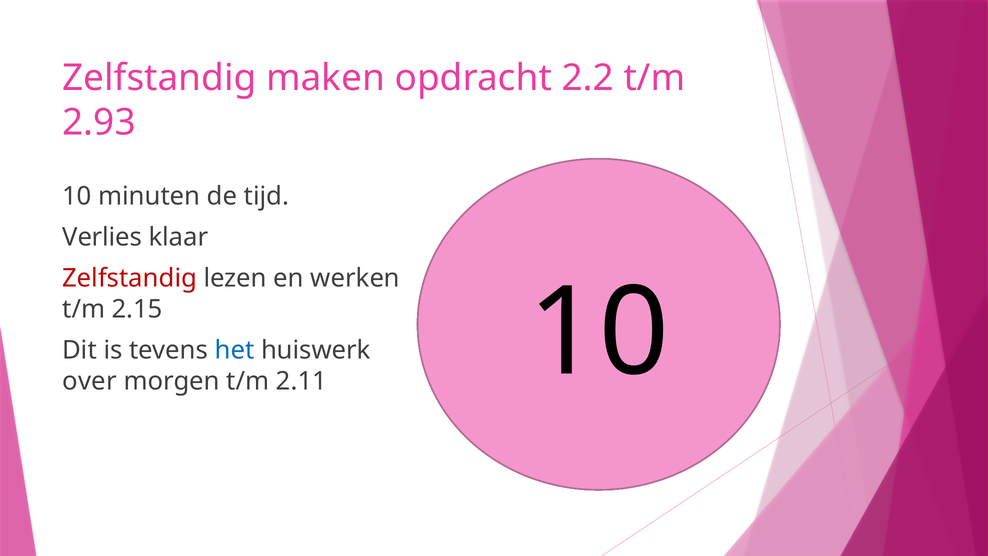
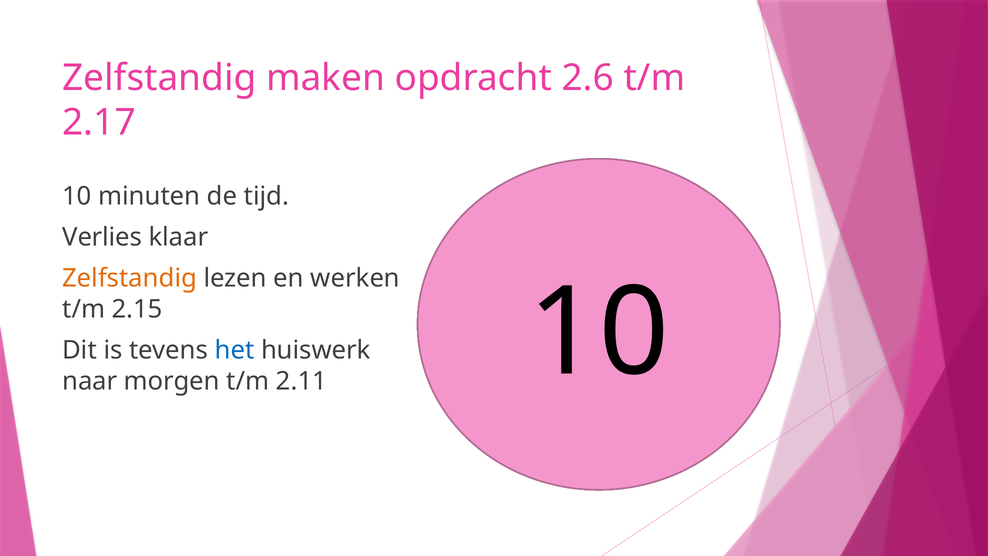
2.2: 2.2 -> 2.6
2.93: 2.93 -> 2.17
Zelfstandig at (130, 278) colour: red -> orange
over: over -> naar
